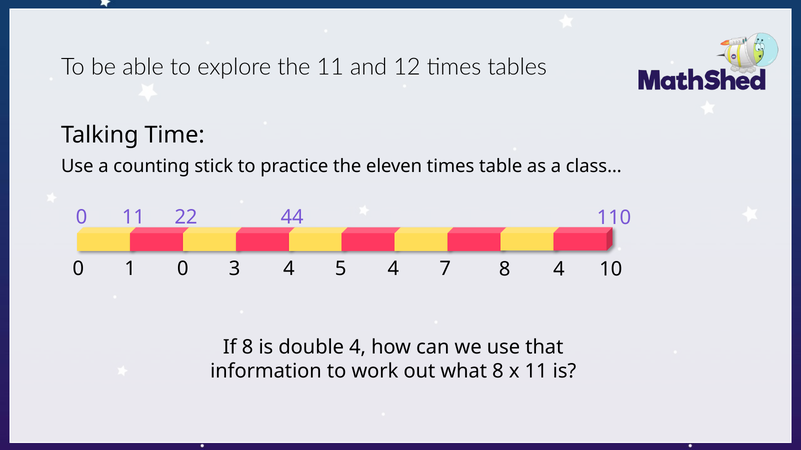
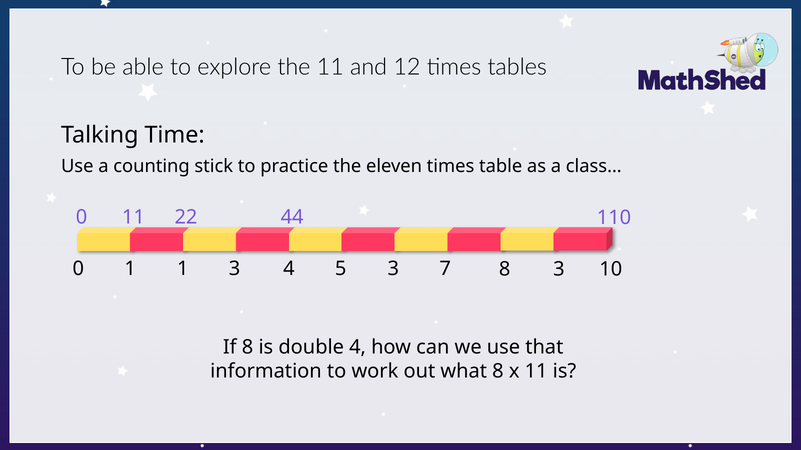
1 0: 0 -> 1
5 4: 4 -> 3
8 4: 4 -> 3
